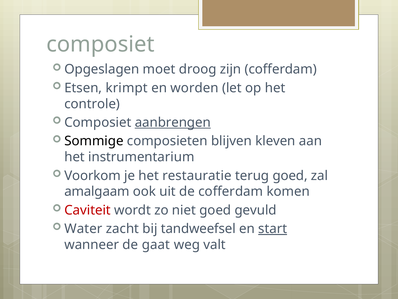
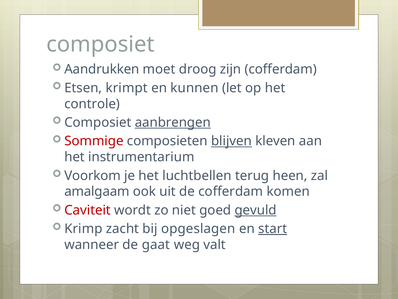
Opgeslagen: Opgeslagen -> Aandrukken
worden: worden -> kunnen
Sommige colour: black -> red
blijven underline: none -> present
restauratie: restauratie -> luchtbellen
terug goed: goed -> heen
gevuld underline: none -> present
Water: Water -> Krimp
tandweefsel: tandweefsel -> opgeslagen
